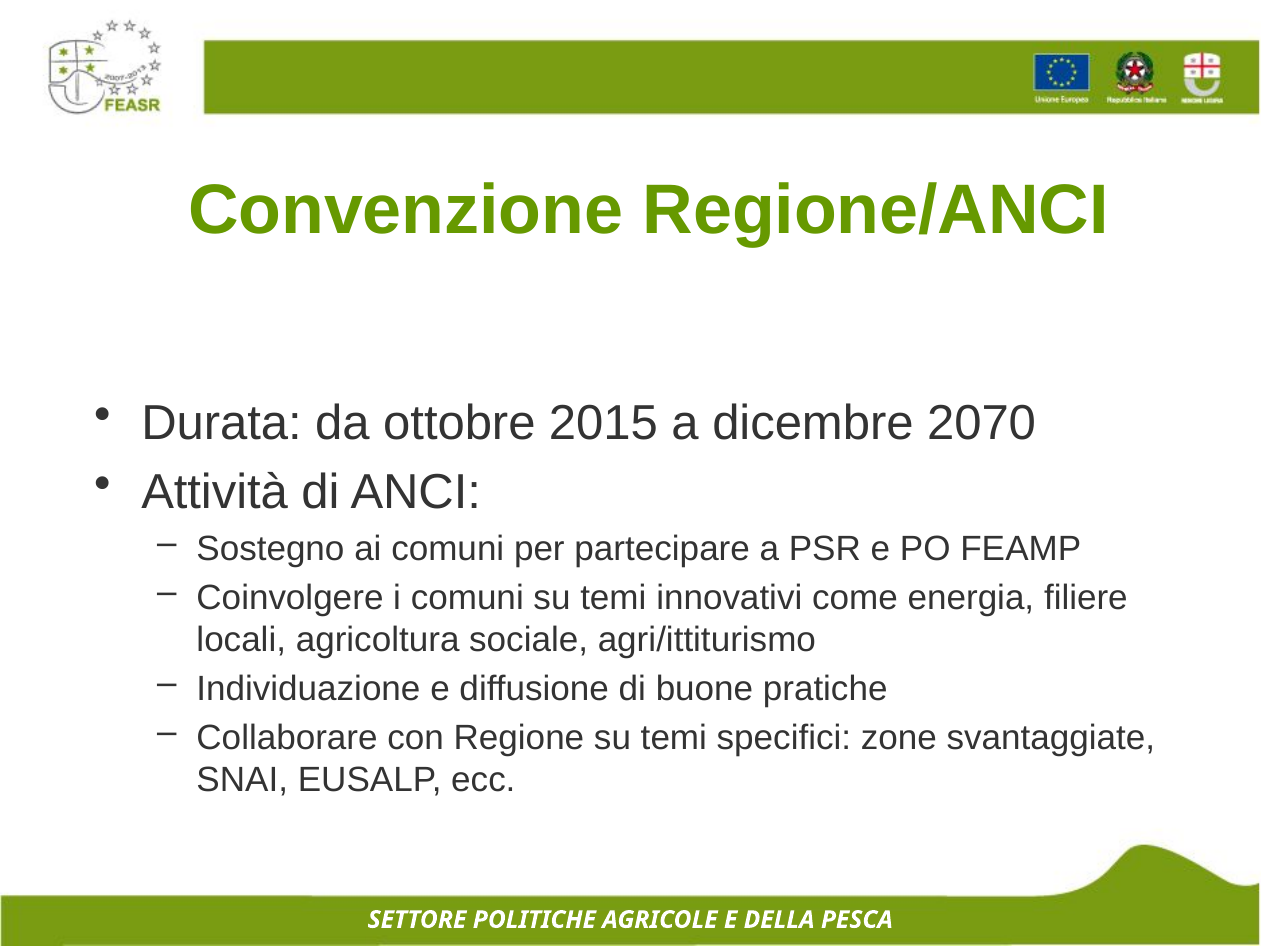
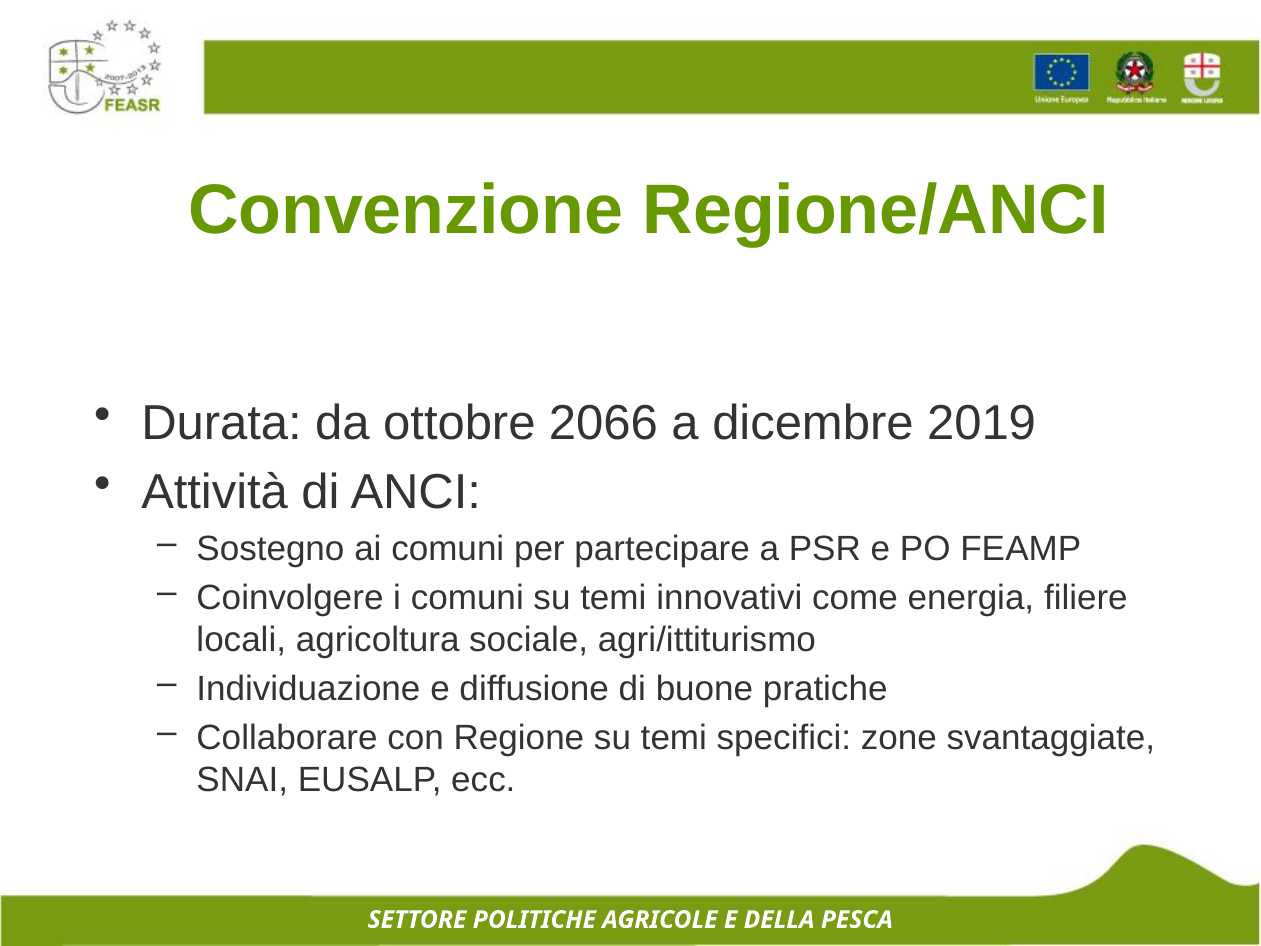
2015: 2015 -> 2066
2070: 2070 -> 2019
